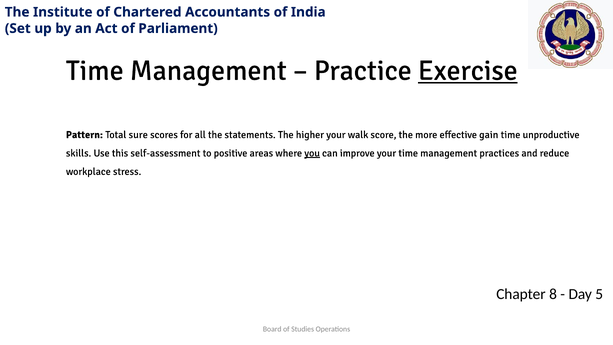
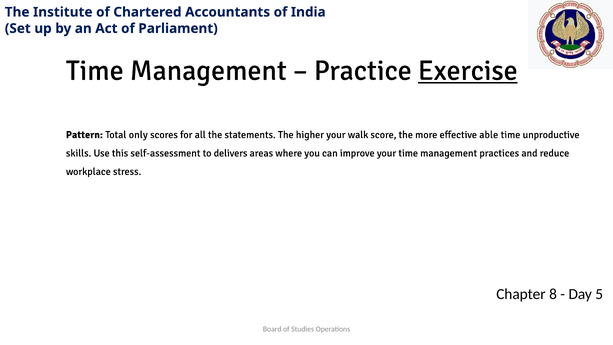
sure: sure -> only
gain: gain -> able
positive: positive -> delivers
you underline: present -> none
